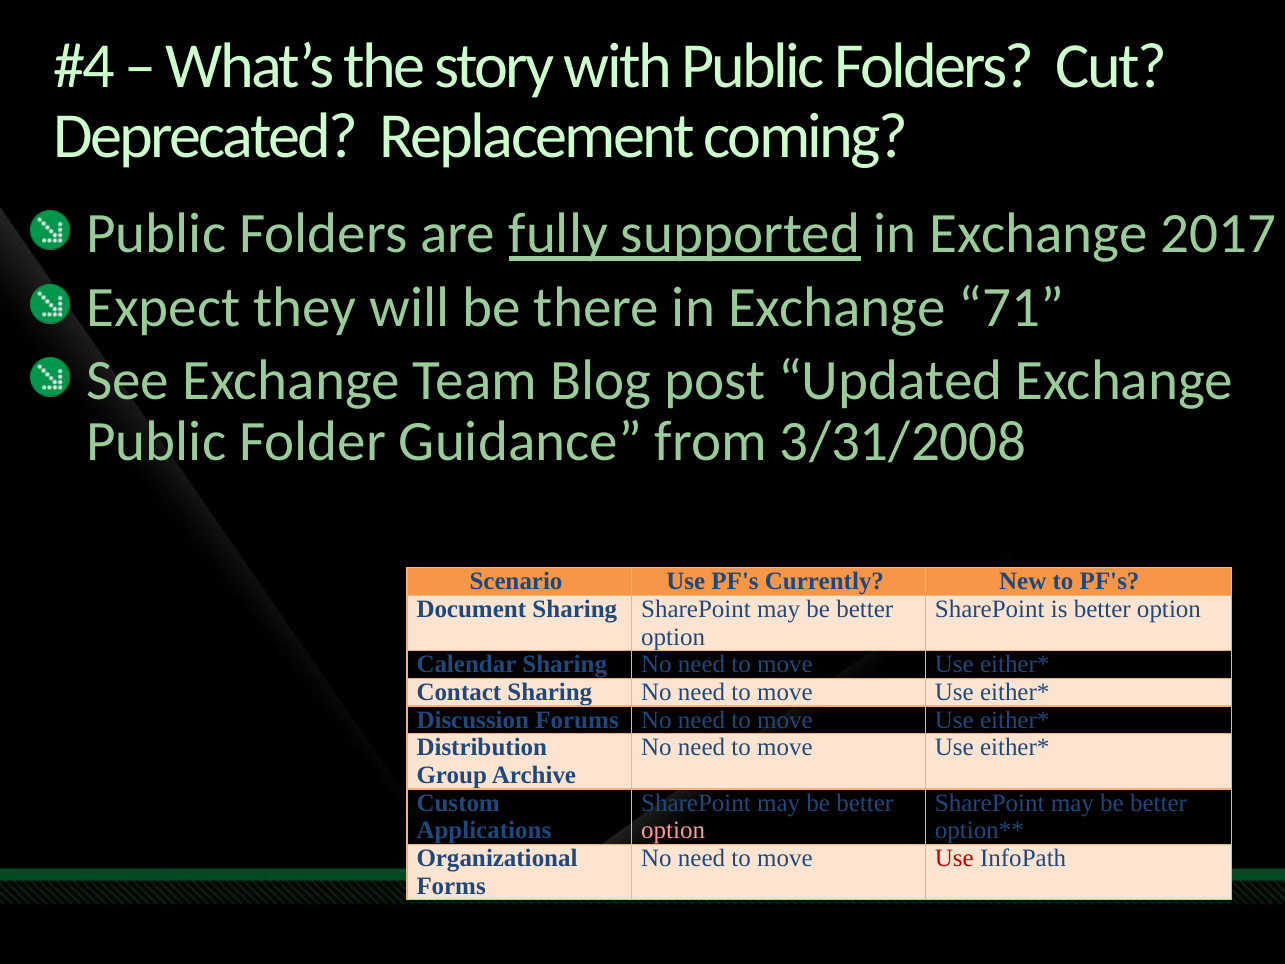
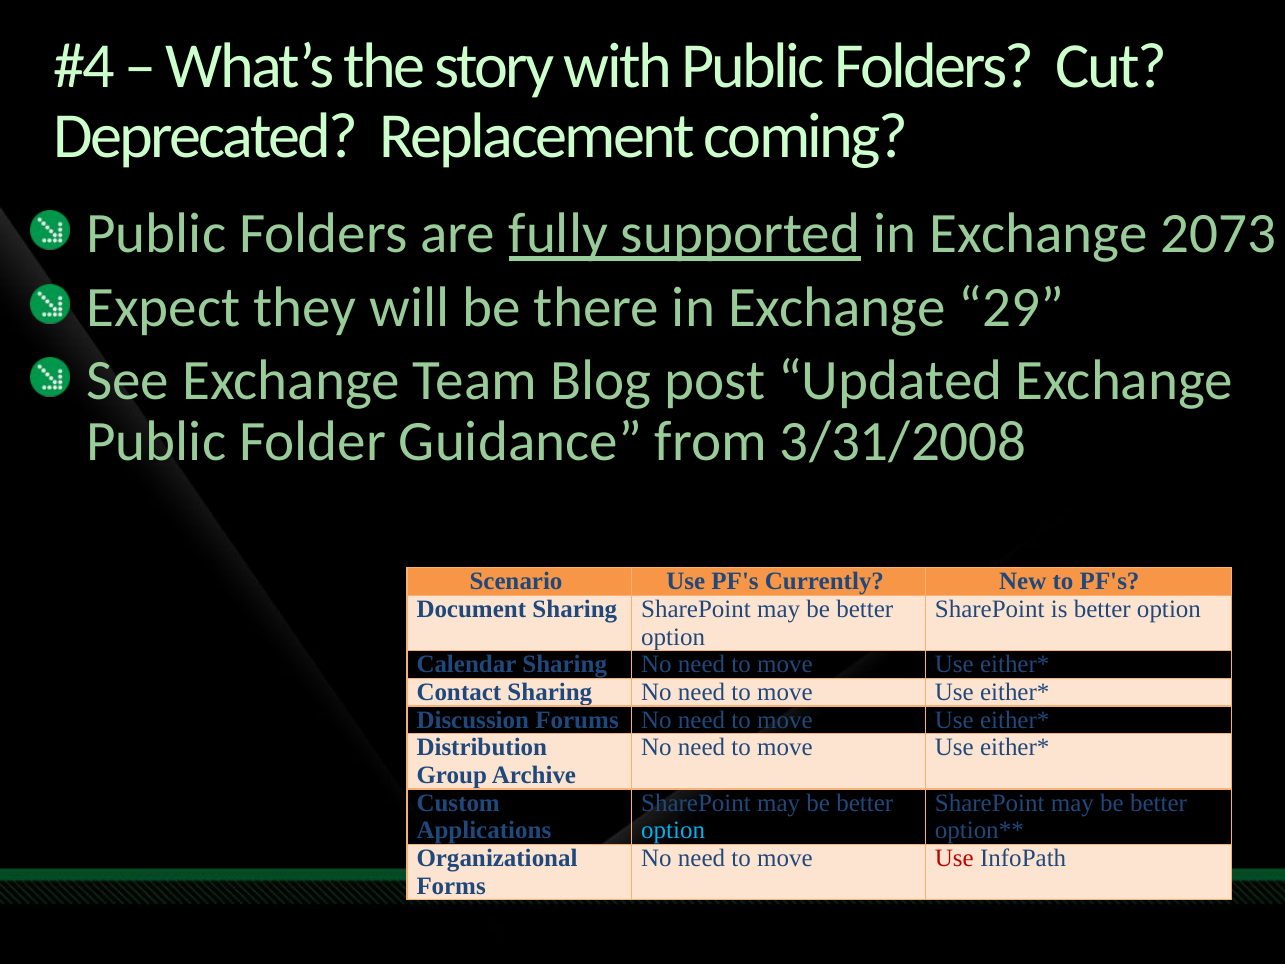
2017: 2017 -> 2073
71: 71 -> 29
option at (673, 830) colour: pink -> light blue
